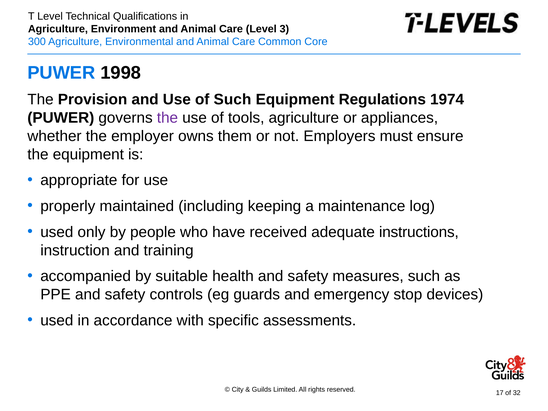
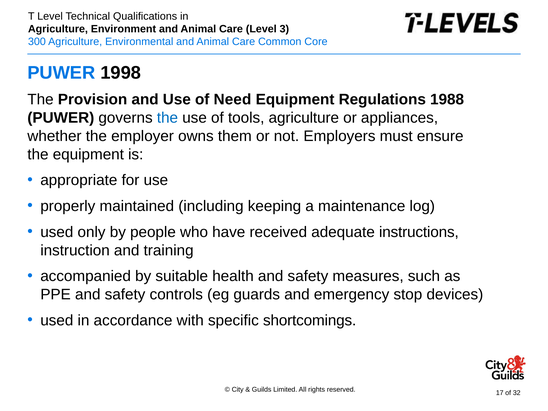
of Such: Such -> Need
1974: 1974 -> 1988
the at (167, 118) colour: purple -> blue
assessments: assessments -> shortcomings
